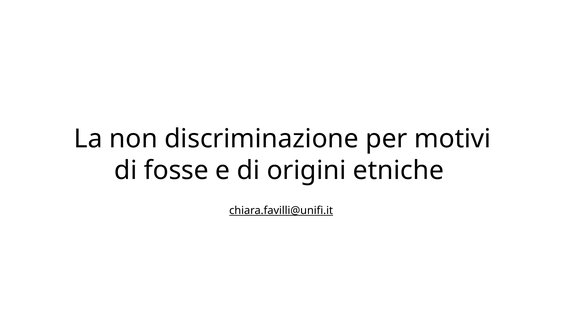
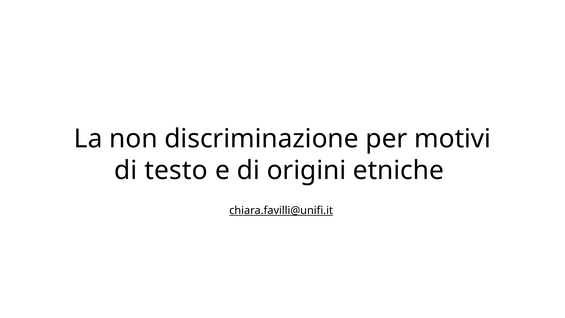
fosse: fosse -> testo
